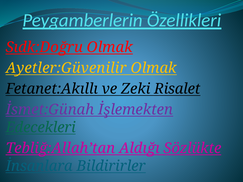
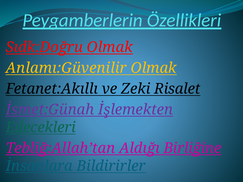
Ayetler:Güvenilir: Ayetler:Güvenilir -> Anlamı:Güvenilir
Sözlükte: Sözlükte -> Birliğine
